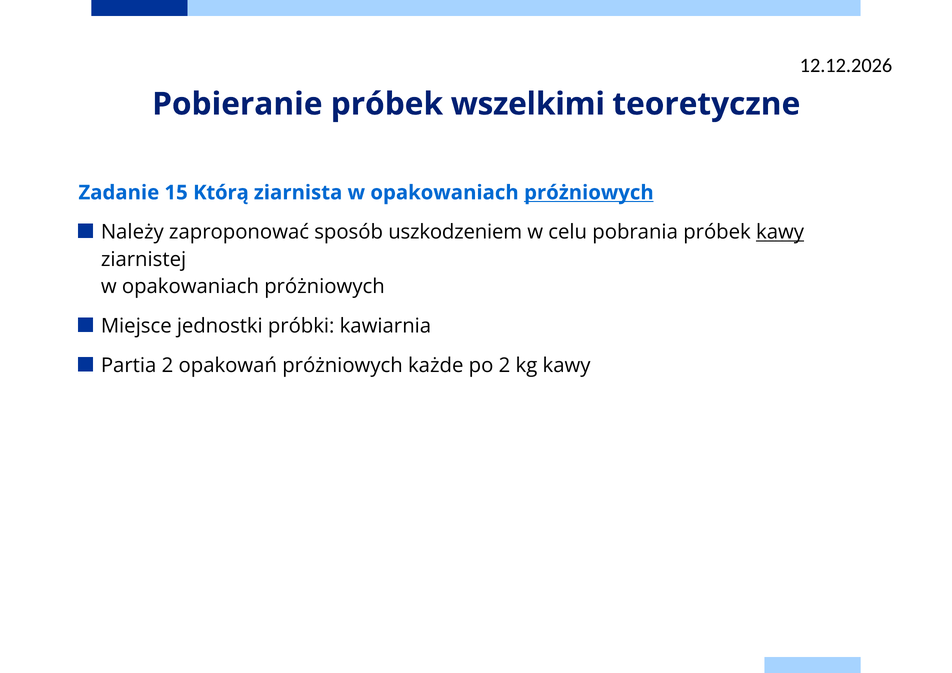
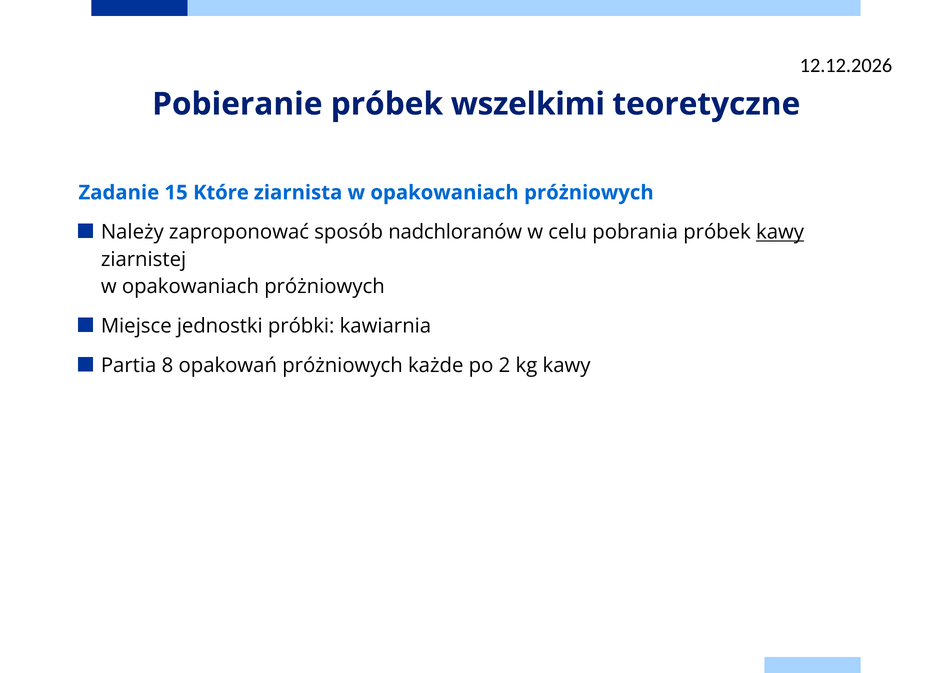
Którą: Którą -> Które
próżniowych at (589, 193) underline: present -> none
uszkodzeniem: uszkodzeniem -> nadchloranów
Partia 2: 2 -> 8
